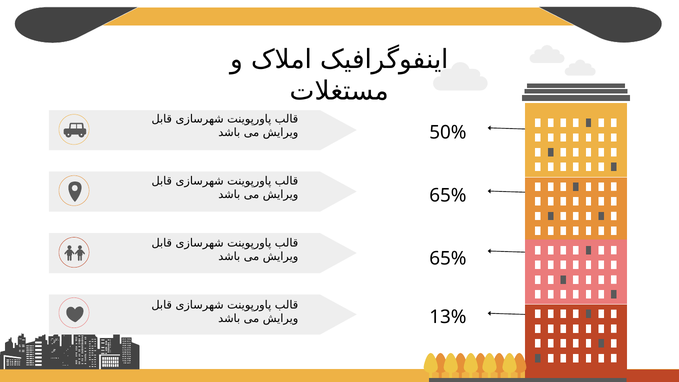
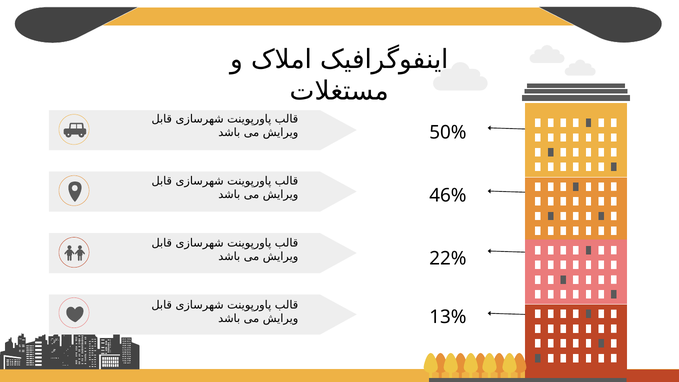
65% at (448, 195): 65% -> 46%
65% at (448, 258): 65% -> 22%
